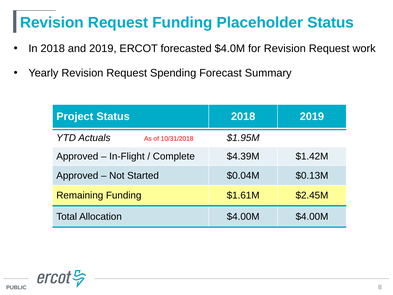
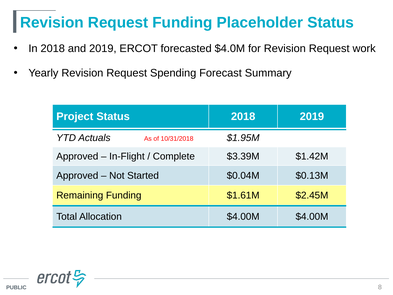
$4.39M: $4.39M -> $3.39M
